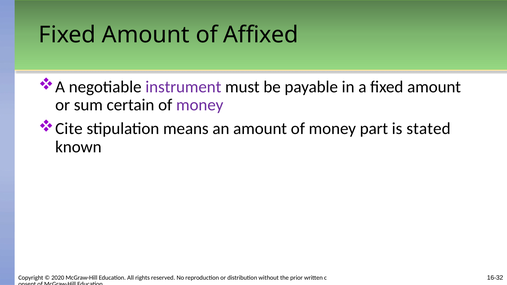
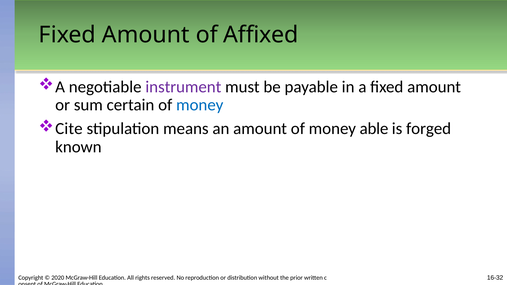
money at (200, 105) colour: purple -> blue
part: part -> able
stated: stated -> forged
